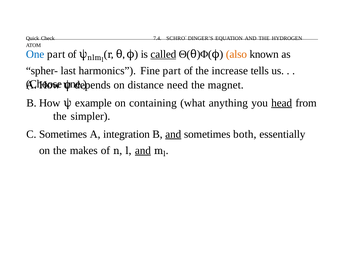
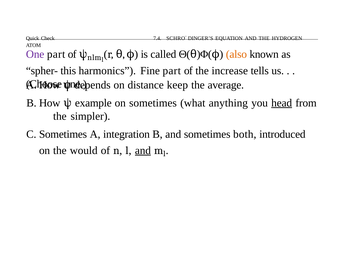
One at (35, 54) colour: blue -> purple
called underline: present -> none
last: last -> this
need: need -> keep
magnet: magnet -> average
on containing: containing -> sometimes
and at (173, 134) underline: present -> none
essentially: essentially -> introduced
makes: makes -> would
